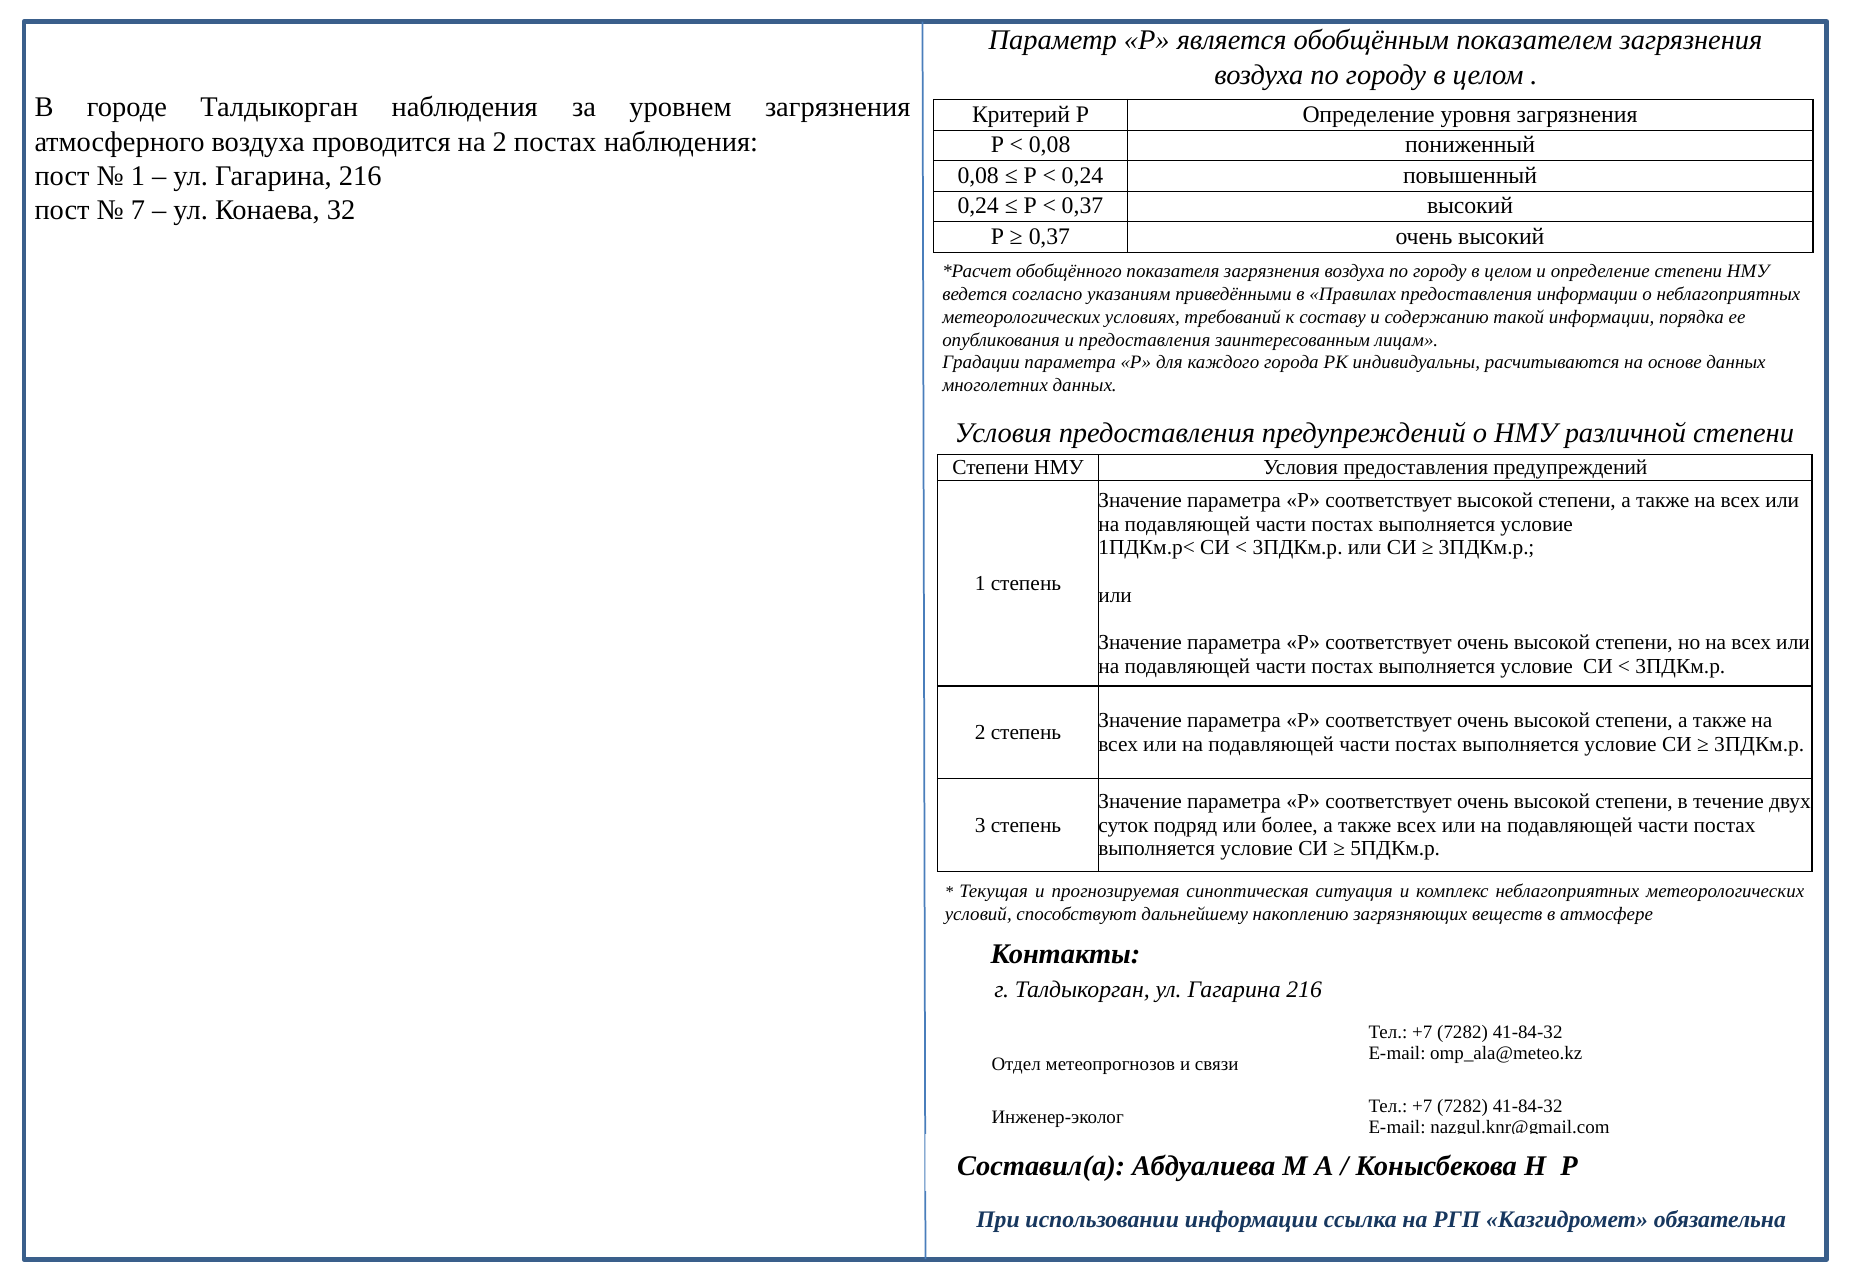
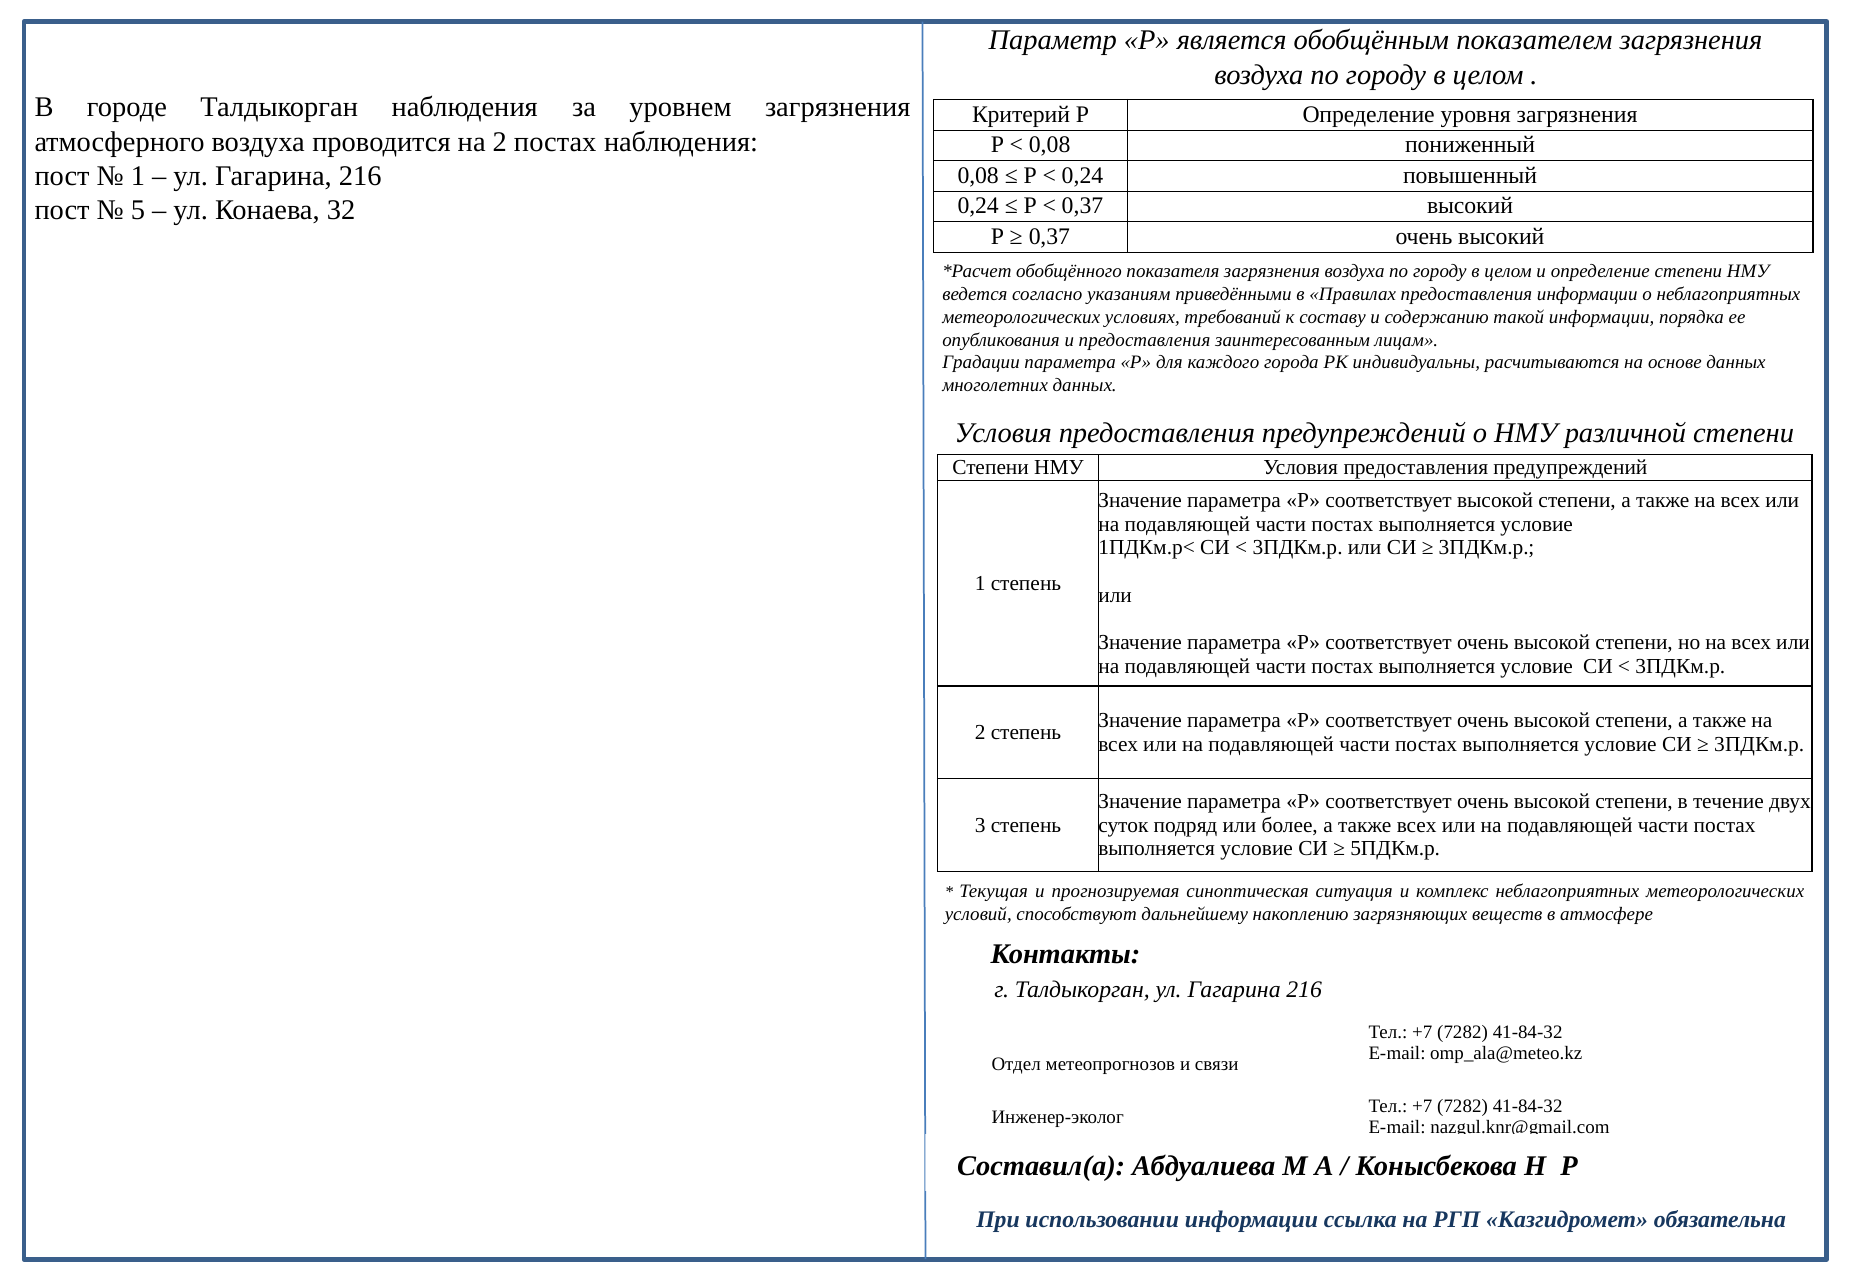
7: 7 -> 5
